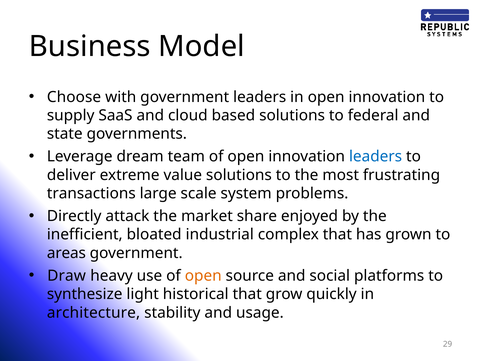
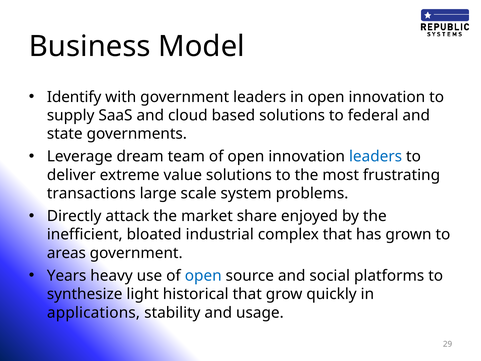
Choose: Choose -> Identify
Draw: Draw -> Years
open at (203, 276) colour: orange -> blue
architecture: architecture -> applications
